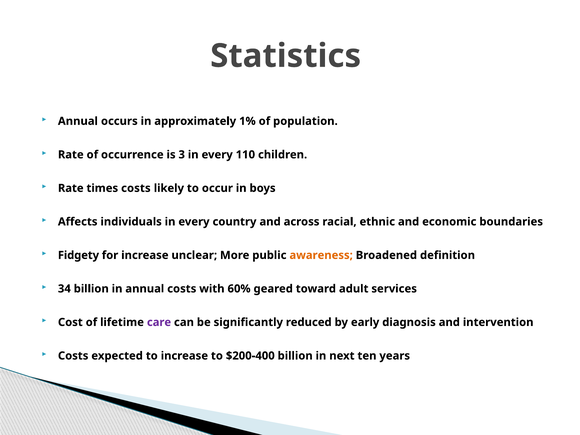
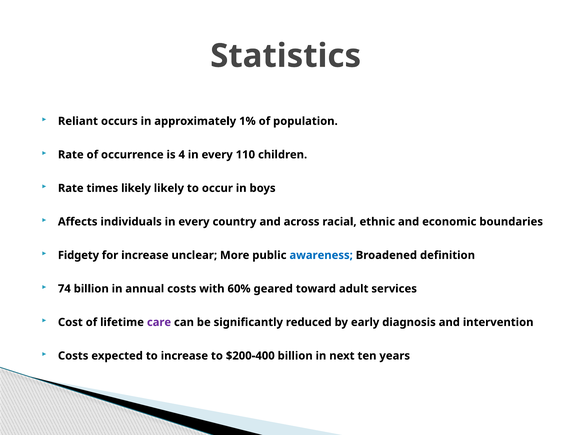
Annual at (78, 121): Annual -> Reliant
3: 3 -> 4
times costs: costs -> likely
awareness colour: orange -> blue
34: 34 -> 74
